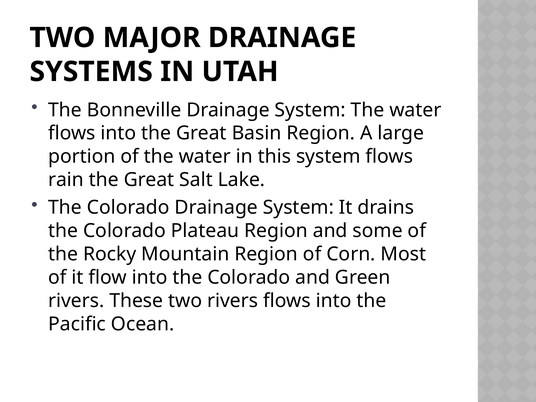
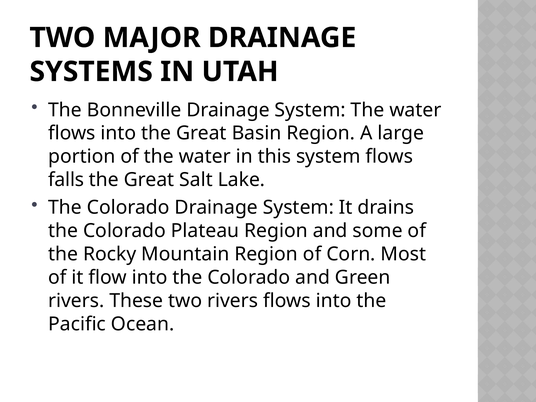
rain: rain -> falls
